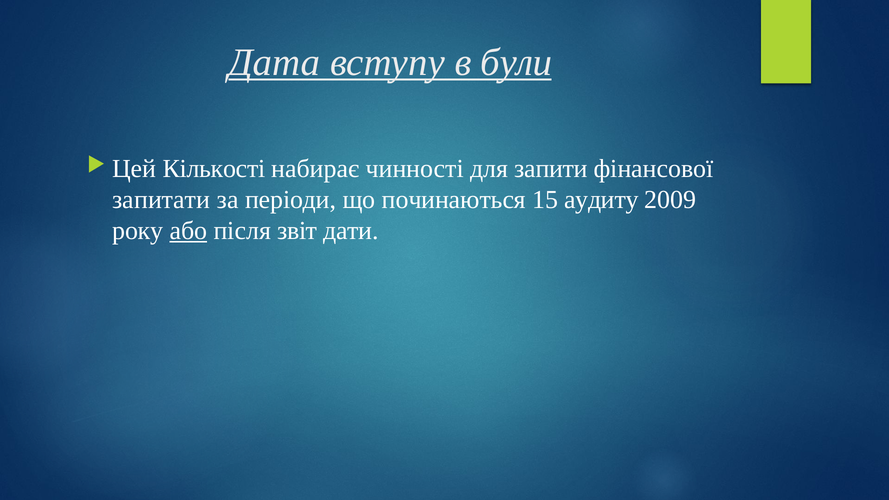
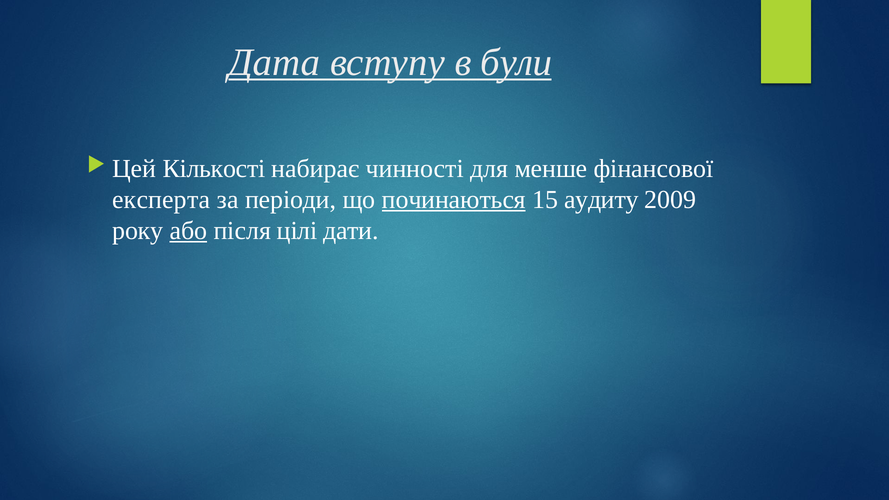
запити: запити -> менше
запитати: запитати -> експерта
починаються underline: none -> present
звіт: звіт -> цілі
